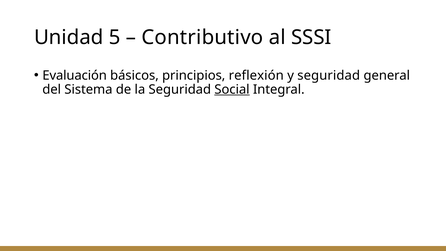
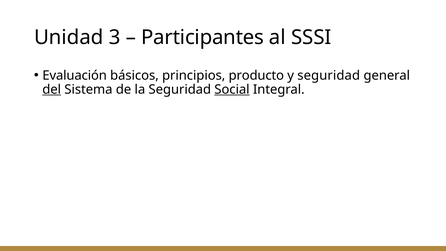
5: 5 -> 3
Contributivo: Contributivo -> Participantes
reflexión: reflexión -> producto
del underline: none -> present
